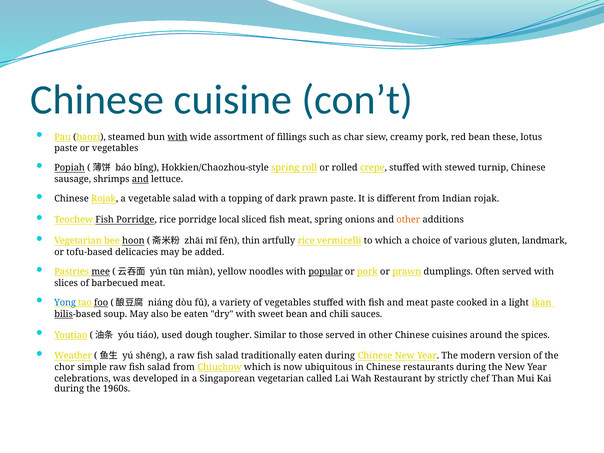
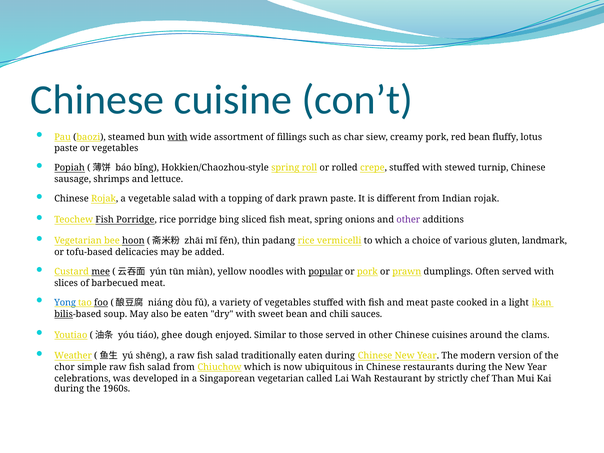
these: these -> fluffy
and at (140, 179) underline: present -> none
local: local -> bing
other at (408, 220) colour: orange -> purple
artfully: artfully -> padang
Pastries: Pastries -> Custard
used: used -> ghee
tougher: tougher -> enjoyed
spices: spices -> clams
